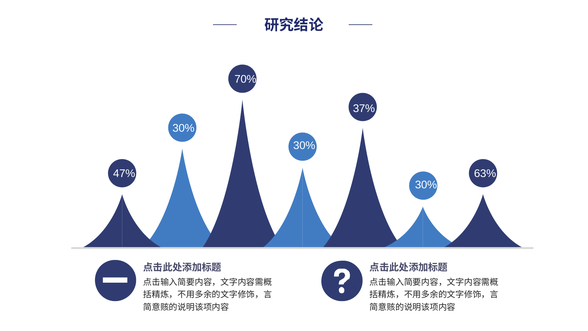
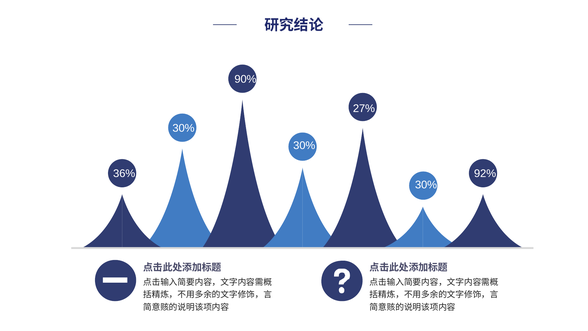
70%: 70% -> 90%
37%: 37% -> 27%
47%: 47% -> 36%
63%: 63% -> 92%
